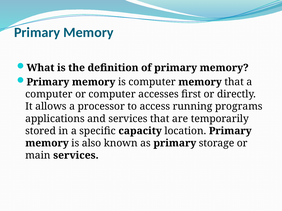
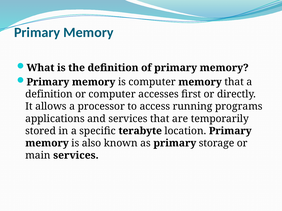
computer at (49, 94): computer -> definition
capacity: capacity -> terabyte
